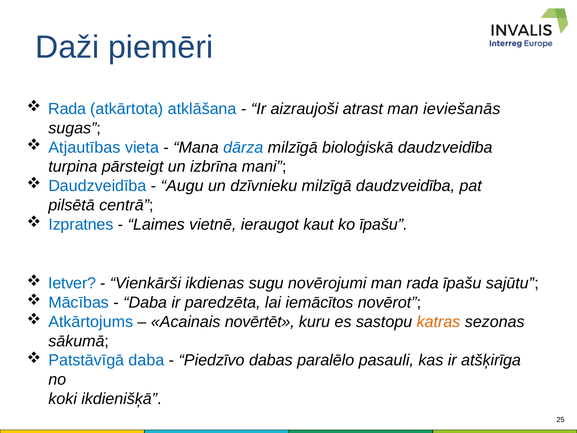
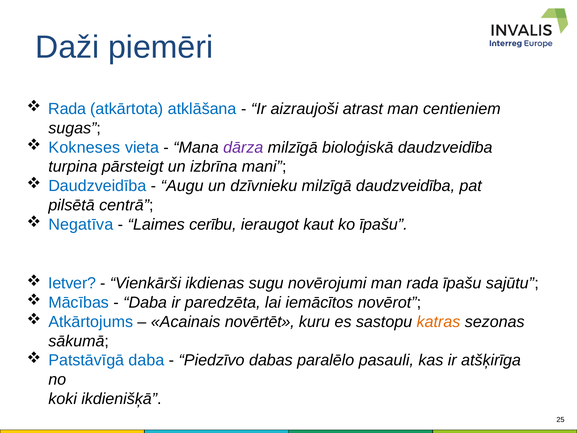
ieviešanās: ieviešanās -> centieniem
Atjautības: Atjautības -> Kokneses
dārza colour: blue -> purple
Izpratnes: Izpratnes -> Negatīva
vietnē: vietnē -> cerību
